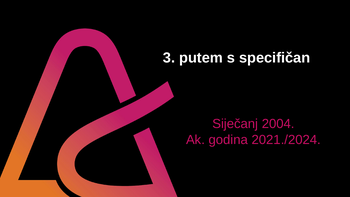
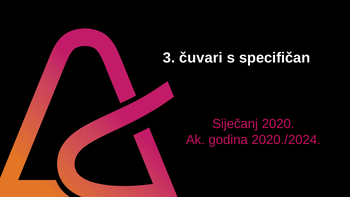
putem: putem -> čuvari
2004: 2004 -> 2020
2021./2024: 2021./2024 -> 2020./2024
